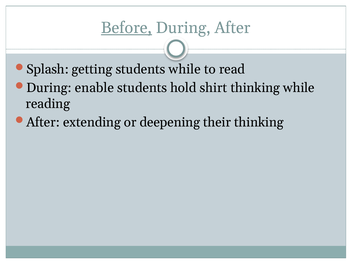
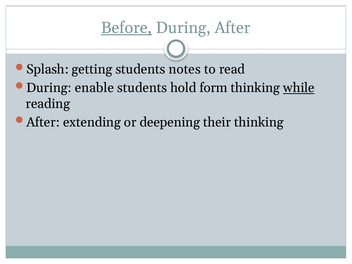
students while: while -> notes
shirt: shirt -> form
while at (299, 88) underline: none -> present
